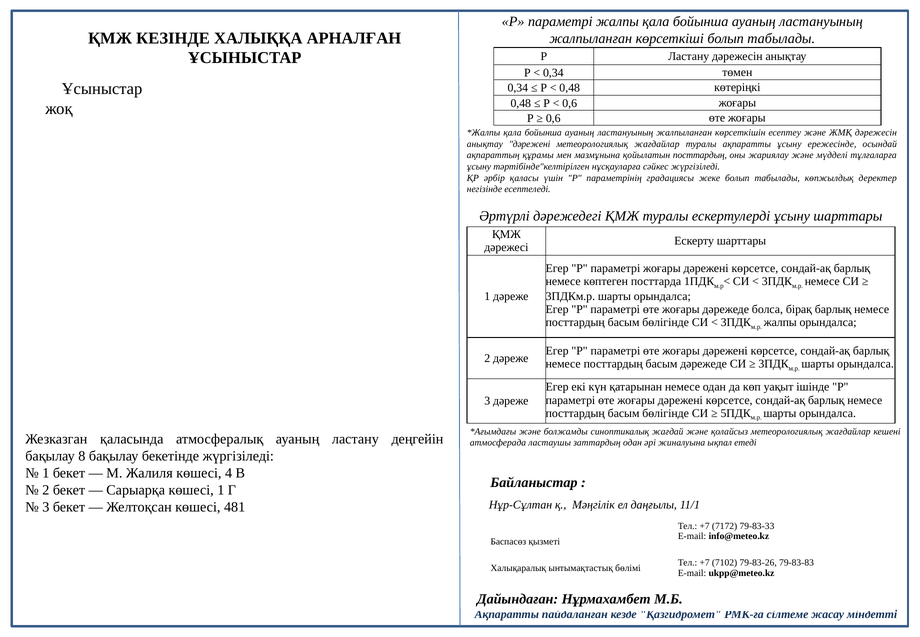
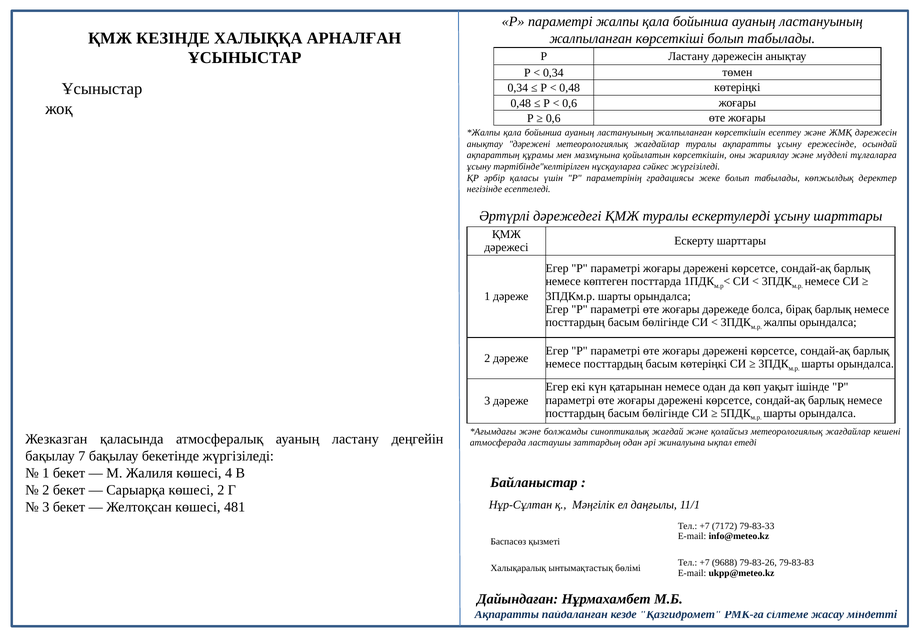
қойылатын посттардың: посттардың -> көрсеткішін
басым дәрежеде: дәрежеде -> көтеріңкі
8: 8 -> 7
көшесі 1: 1 -> 2
7102: 7102 -> 9688
